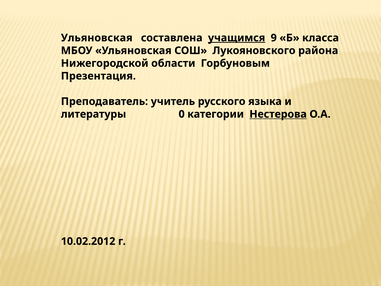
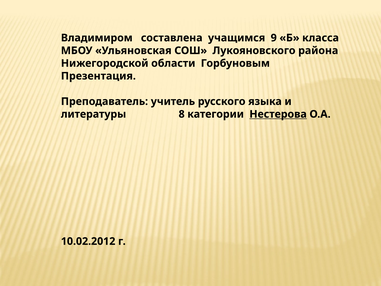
Ульяновская at (97, 38): Ульяновская -> Владимиром
учащимся underline: present -> none
0: 0 -> 8
